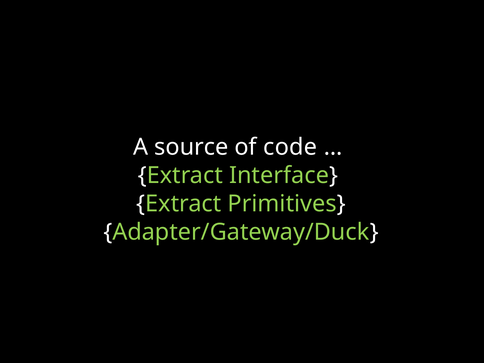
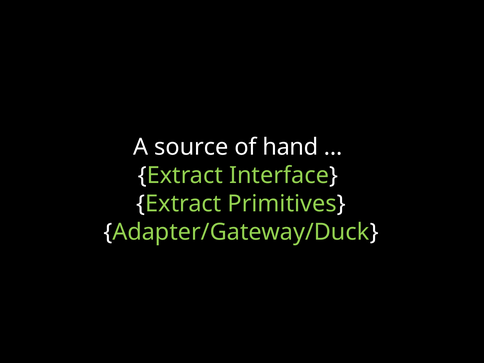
code: code -> hand
